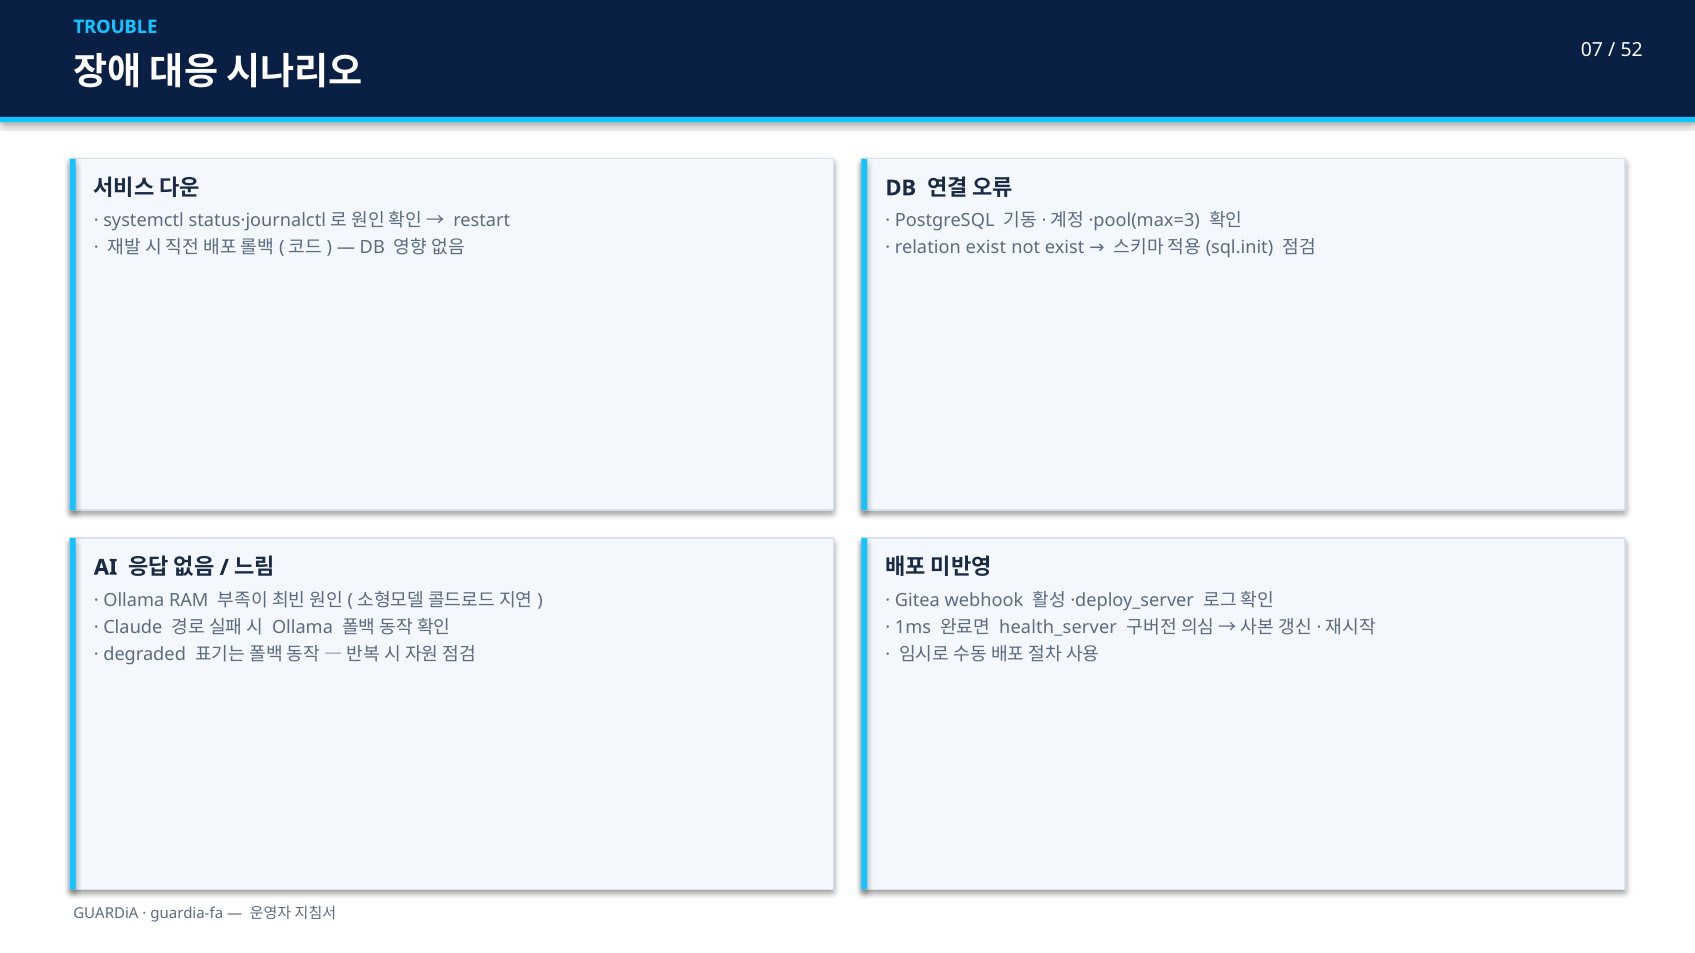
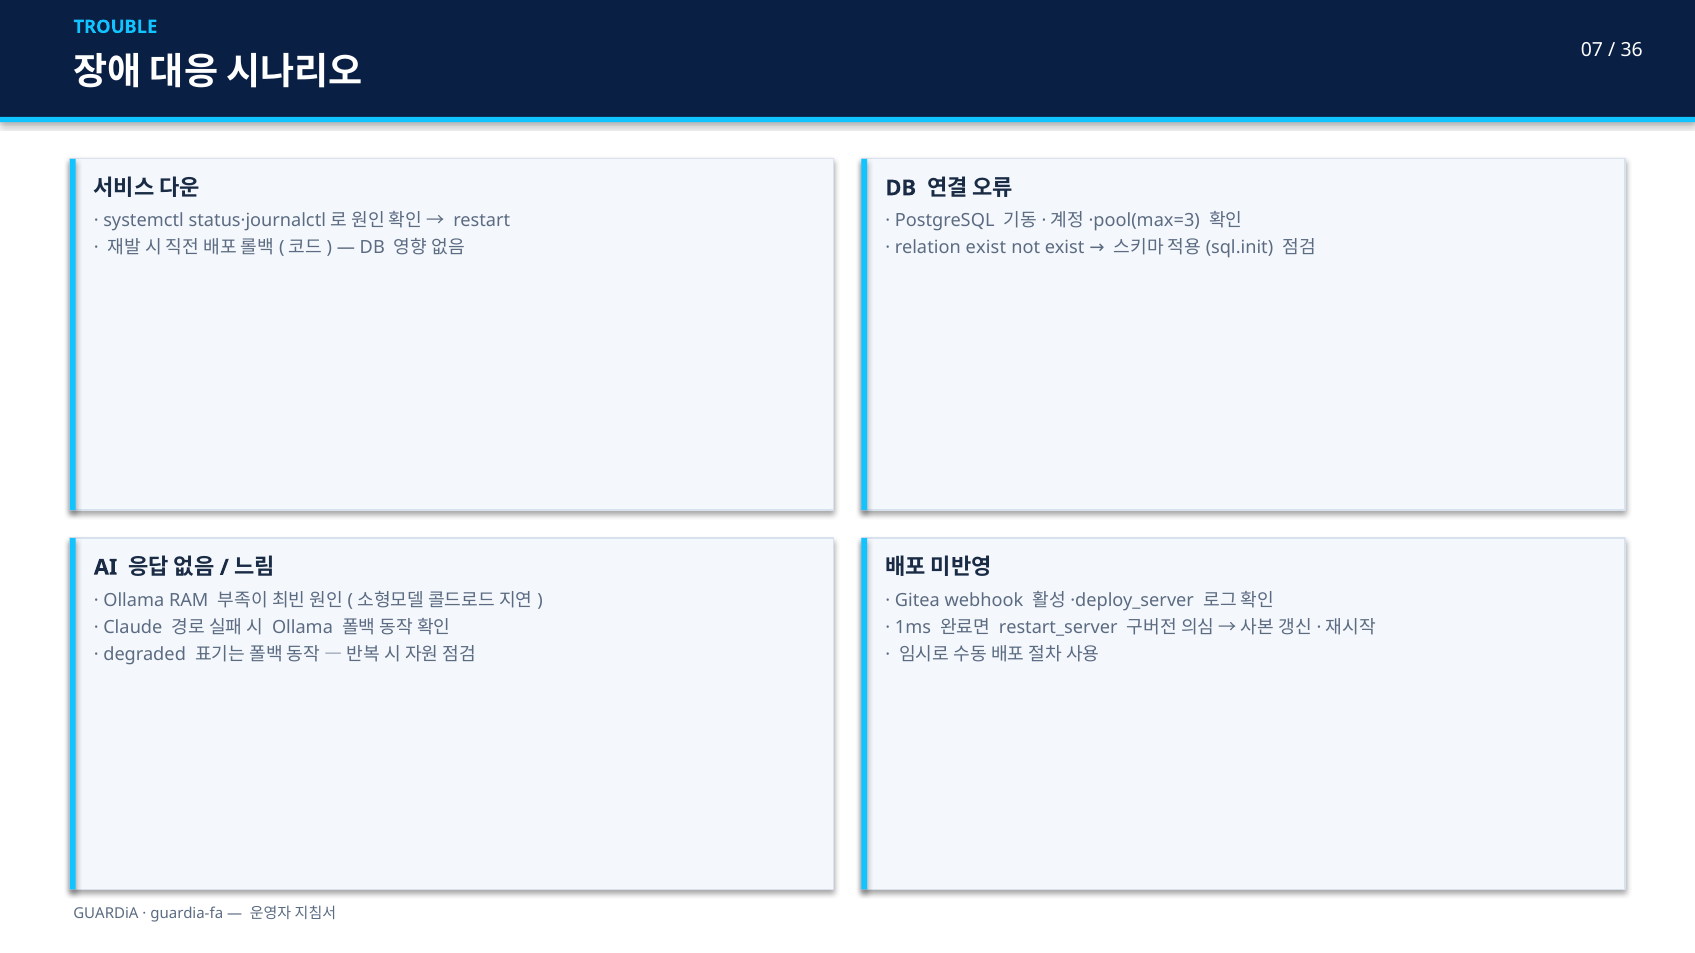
52: 52 -> 36
health_server: health_server -> restart_server
